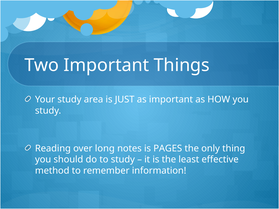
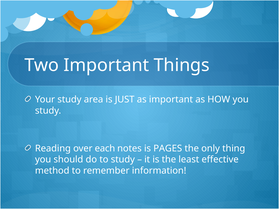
long: long -> each
